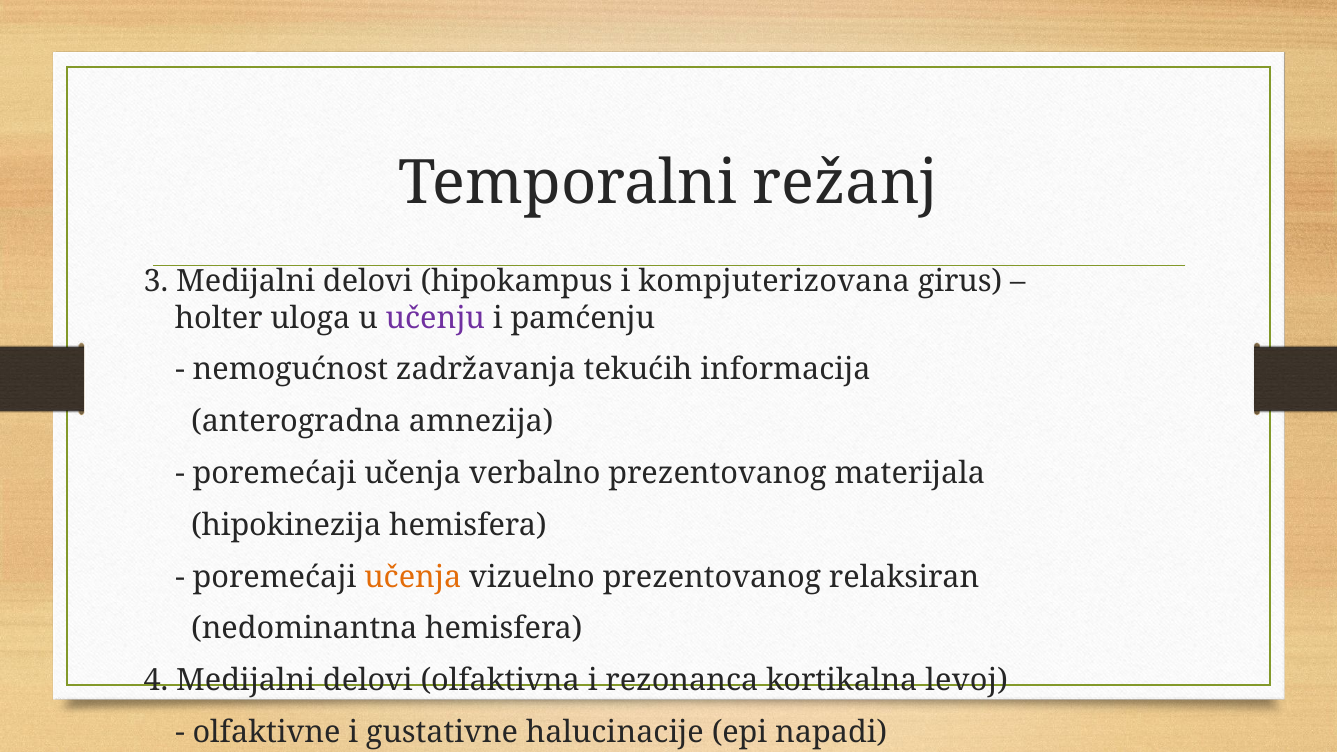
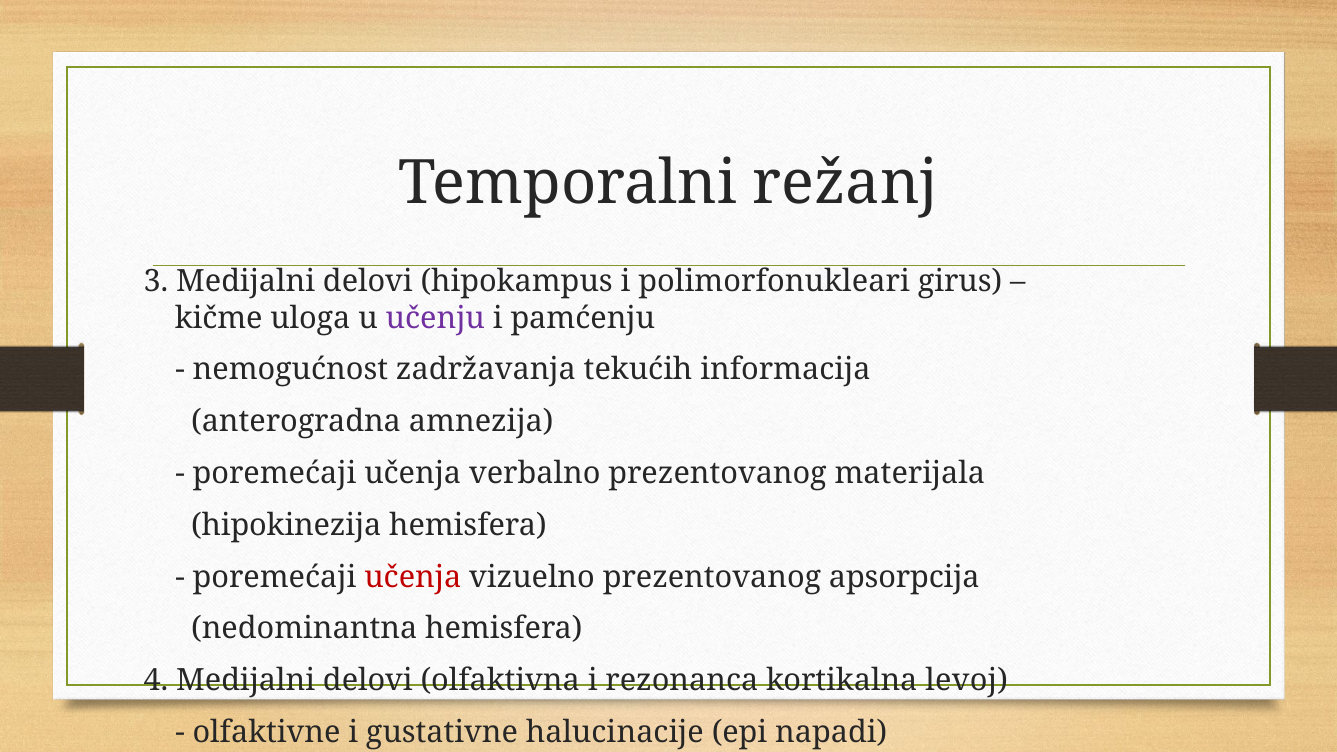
kompjuterizovana: kompjuterizovana -> polimorfonukleari
holter: holter -> kičme
učenja at (413, 577) colour: orange -> red
relaksiran: relaksiran -> apsorpcija
